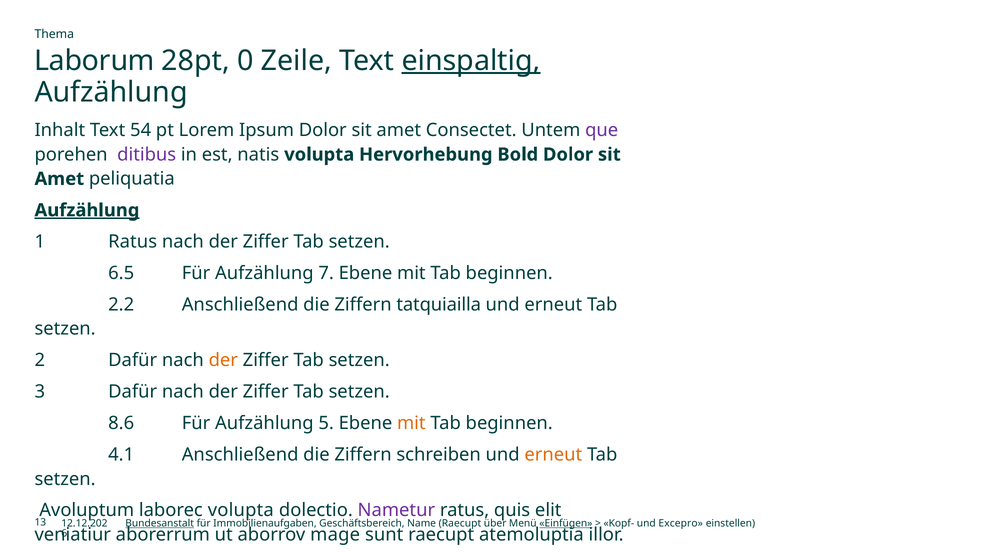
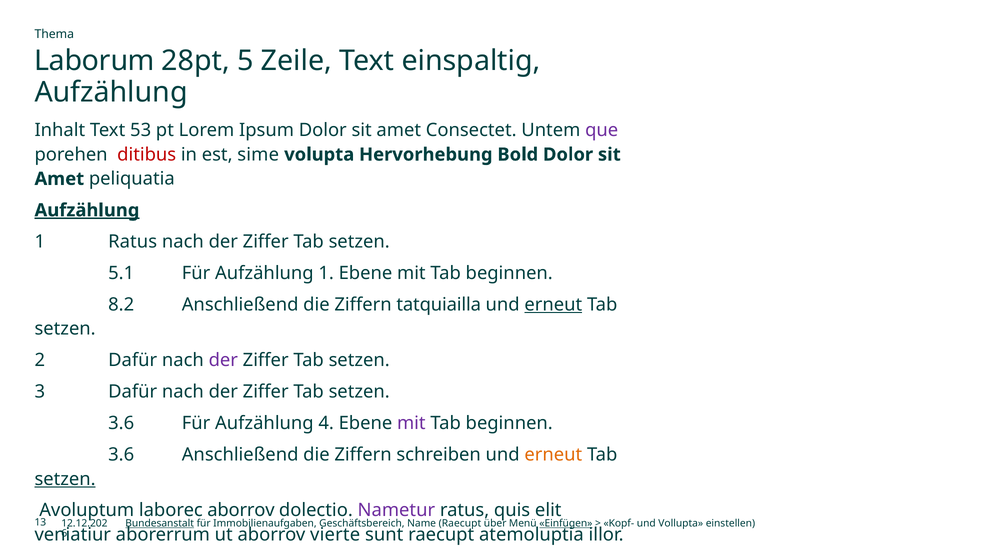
0: 0 -> 5
einspaltig underline: present -> none
54: 54 -> 53
ditibus colour: purple -> red
natis: natis -> sime
6.5: 6.5 -> 5.1
Für Aufzählung 7: 7 -> 1
2.2: 2.2 -> 8.2
erneut at (553, 305) underline: none -> present
der at (223, 361) colour: orange -> purple
8.6 at (121, 423): 8.6 -> 3.6
5: 5 -> 4
mit at (411, 423) colour: orange -> purple
4.1 at (121, 455): 4.1 -> 3.6
setzen at (65, 479) underline: none -> present
laborec volupta: volupta -> aborrov
Excepro: Excepro -> Vollupta
mage: mage -> vierte
